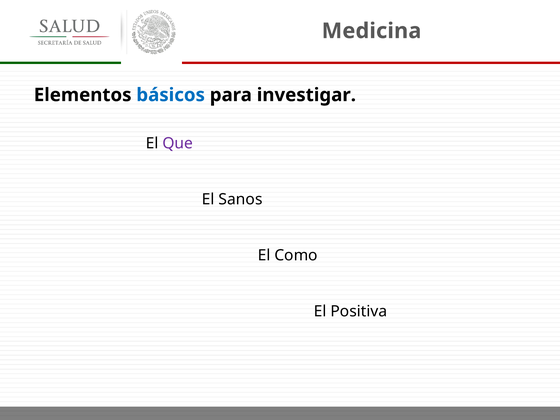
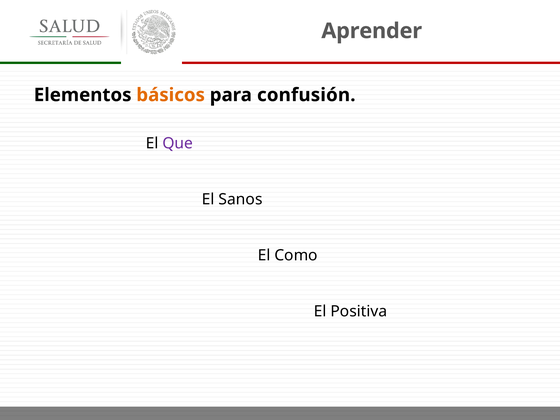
Medicina: Medicina -> Aprender
básicos colour: blue -> orange
investigar: investigar -> confusión
